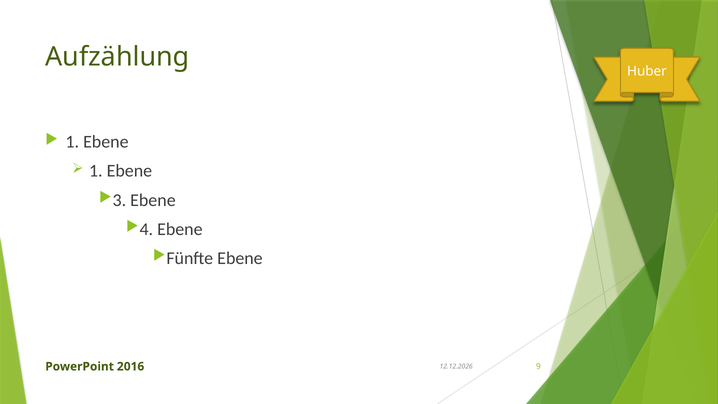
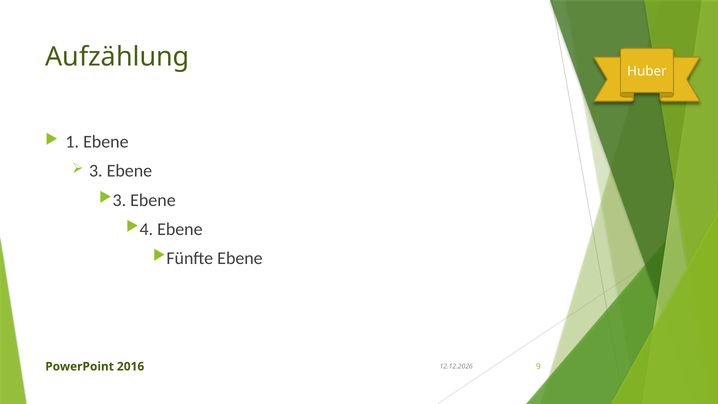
1 at (96, 171): 1 -> 3
